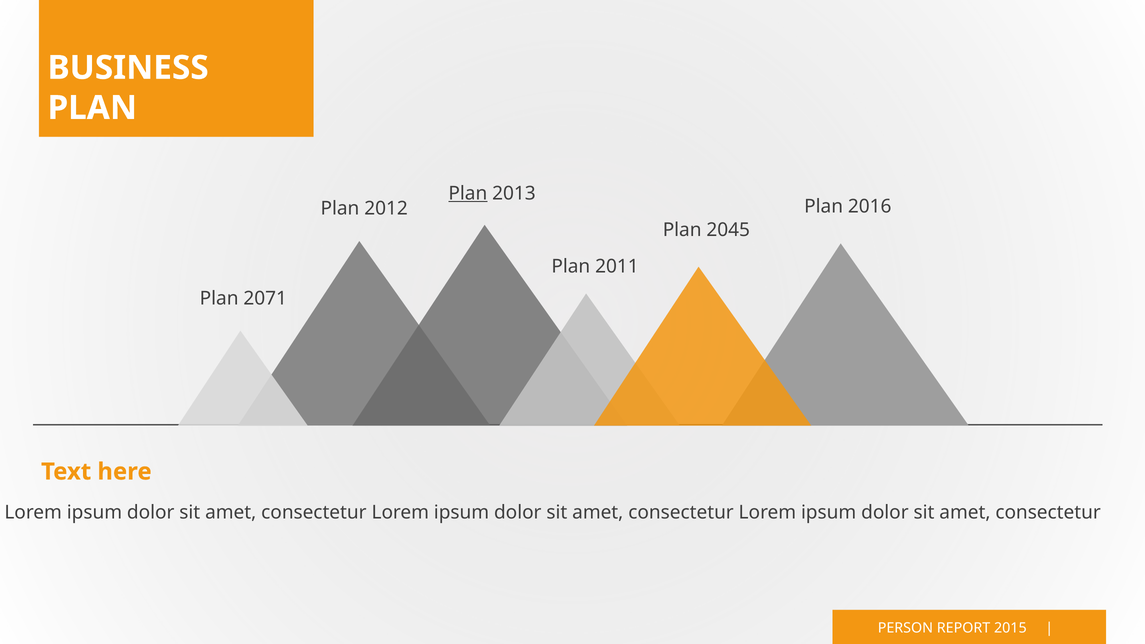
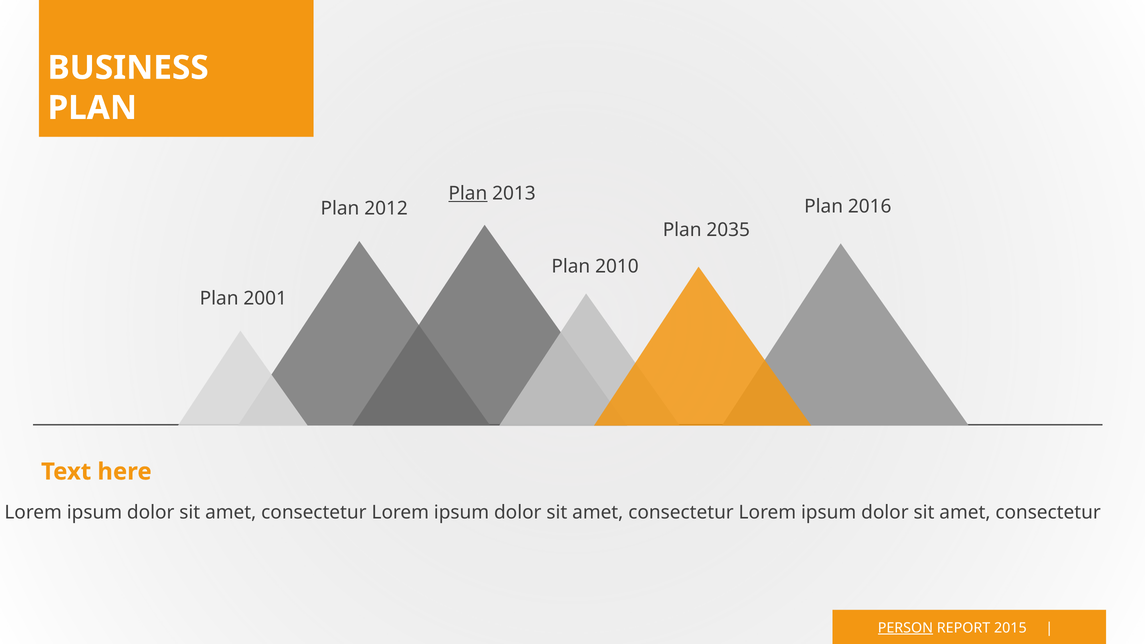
2045: 2045 -> 2035
2011: 2011 -> 2010
2071: 2071 -> 2001
PERSON underline: none -> present
